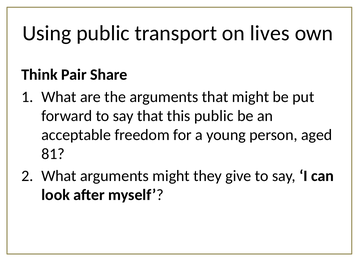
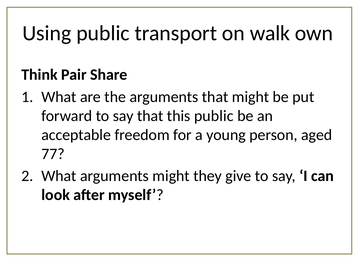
lives: lives -> walk
81: 81 -> 77
